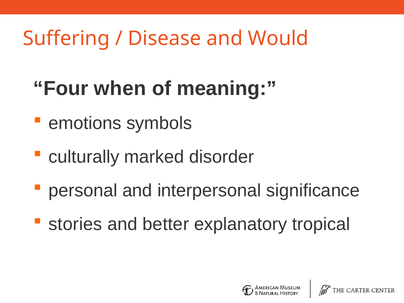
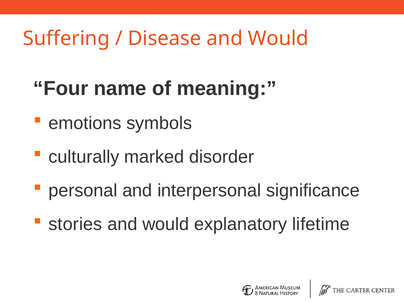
when: when -> name
better at (166, 224): better -> would
tropical: tropical -> lifetime
